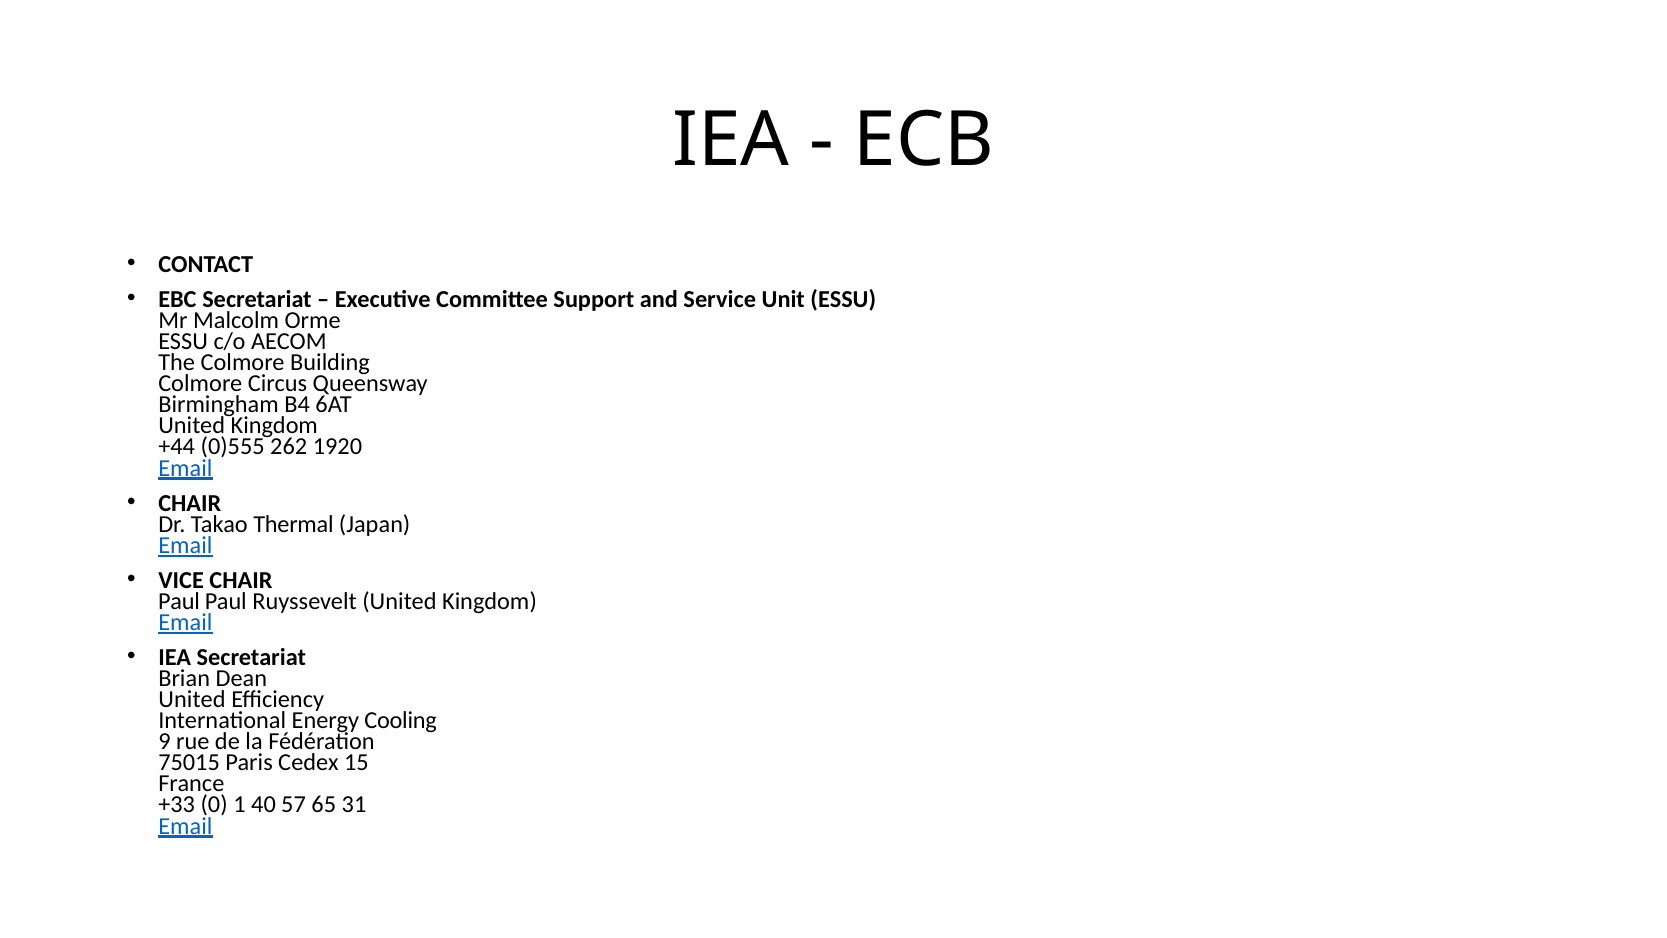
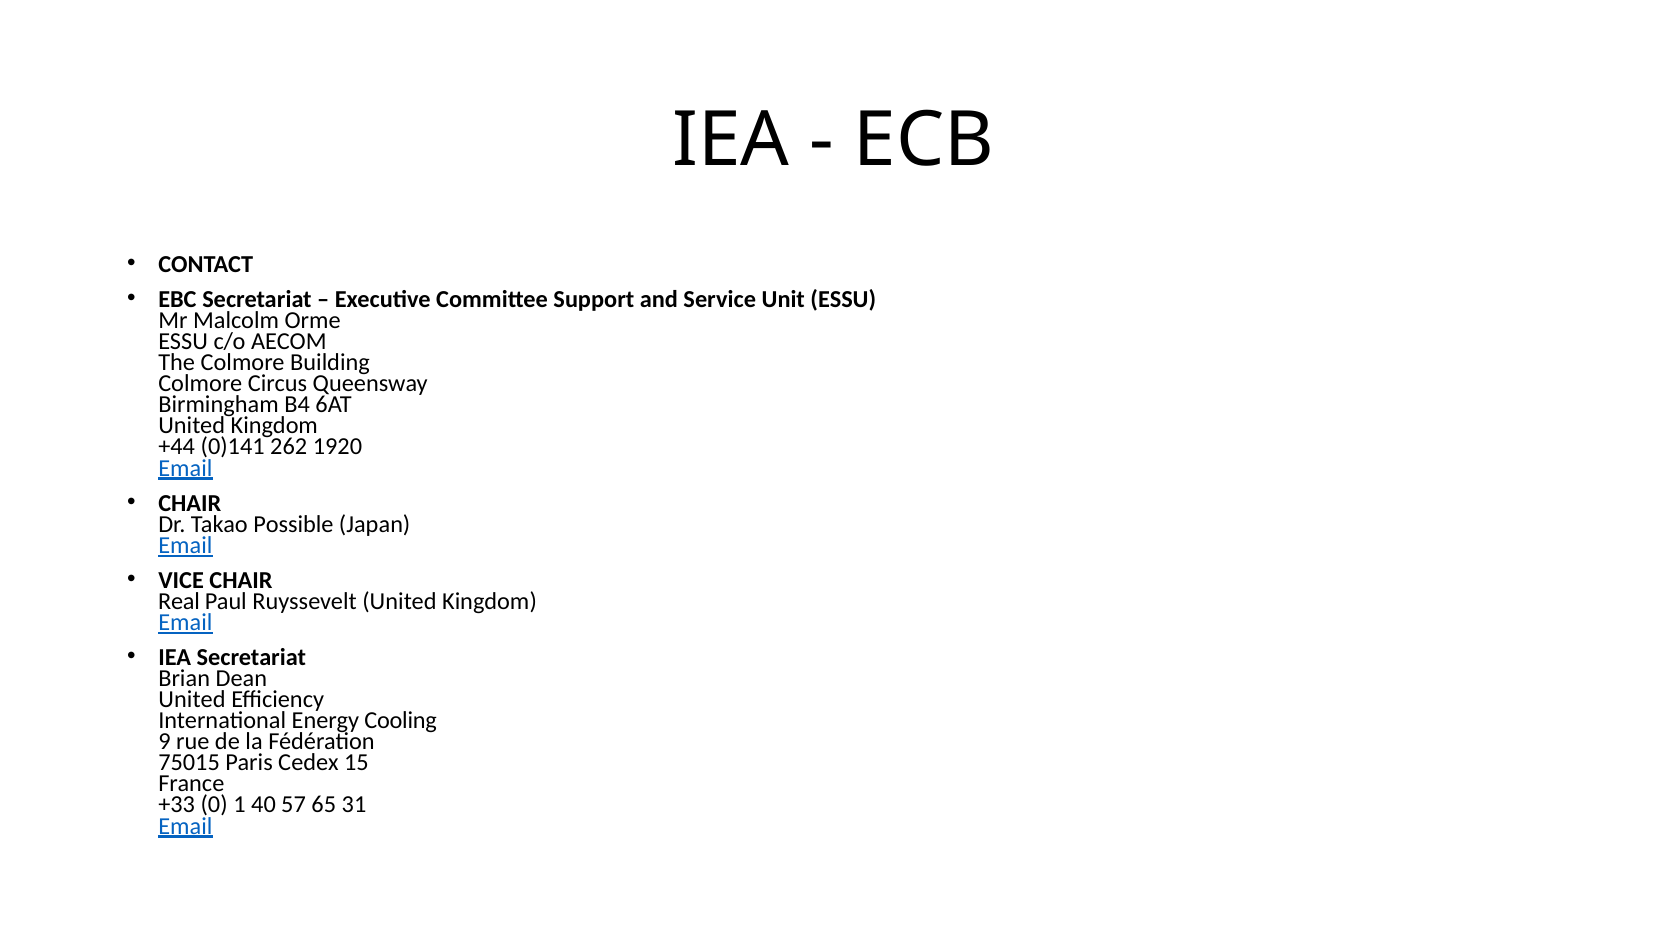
0)555: 0)555 -> 0)141
Thermal: Thermal -> Possible
Paul at (179, 601): Paul -> Real
